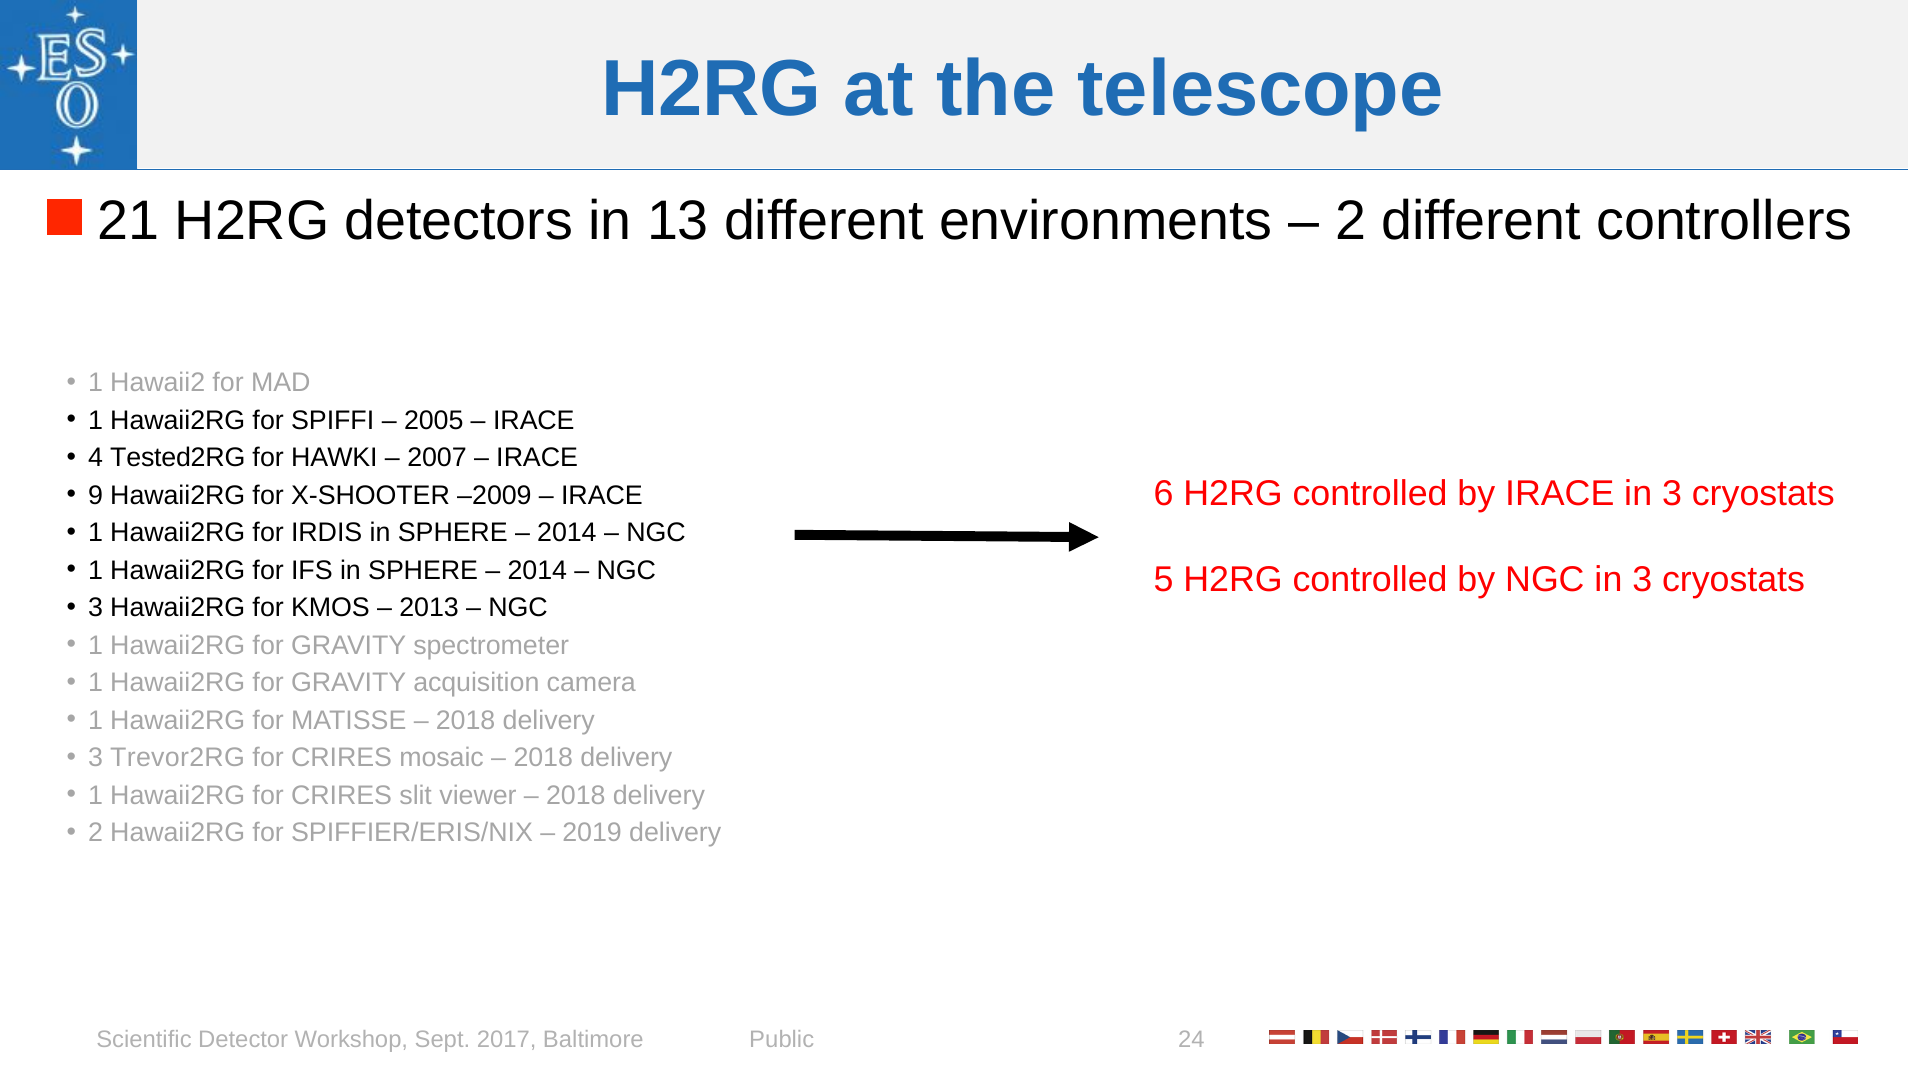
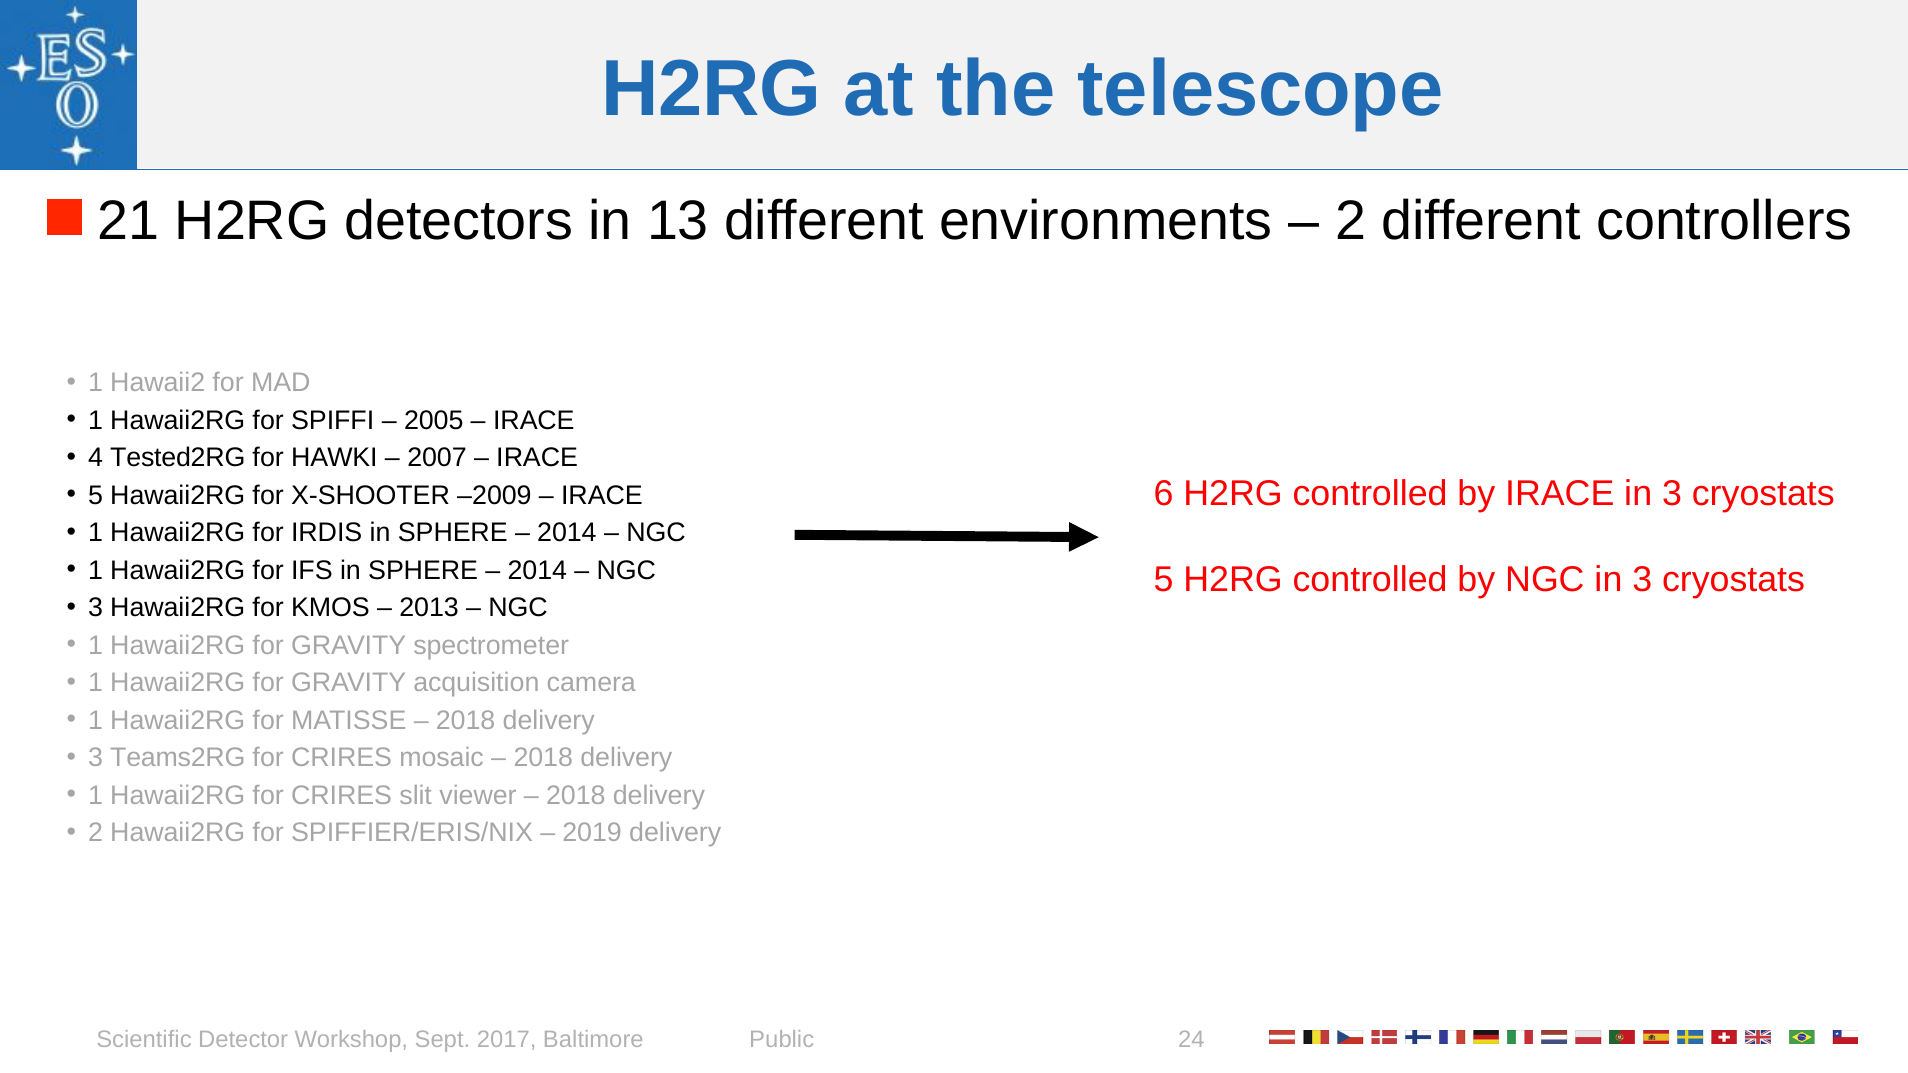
9 at (96, 496): 9 -> 5
Trevor2RG: Trevor2RG -> Teams2RG
